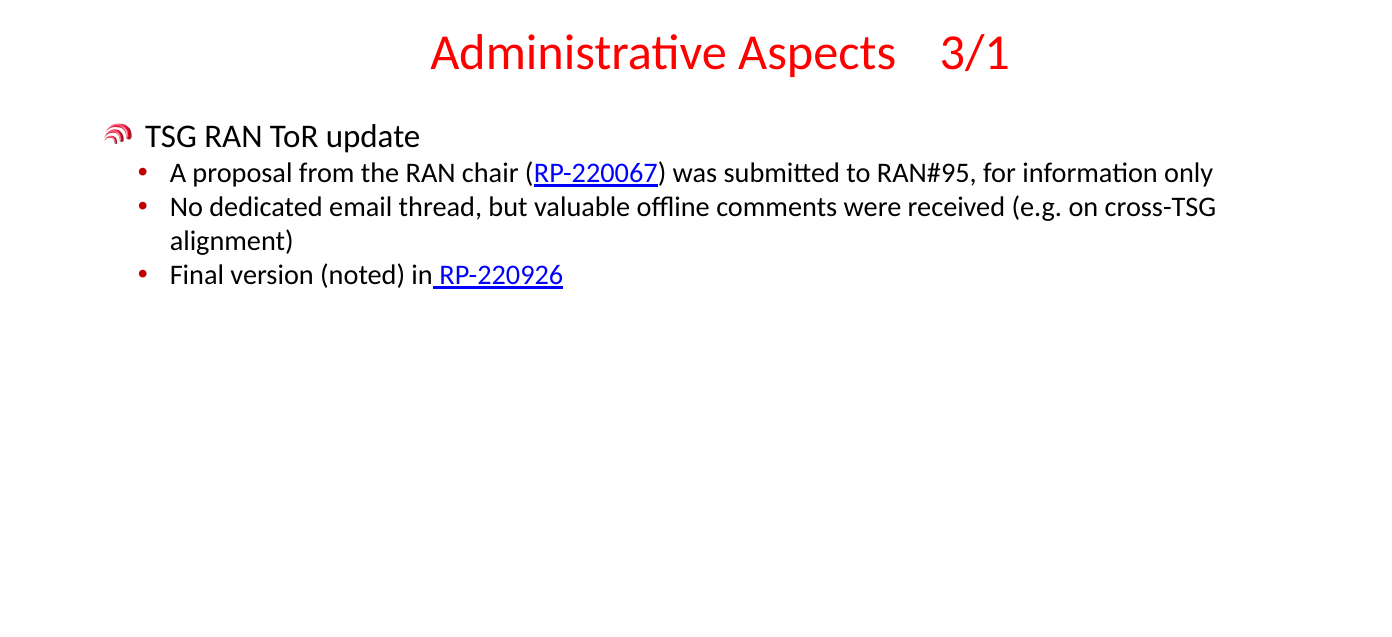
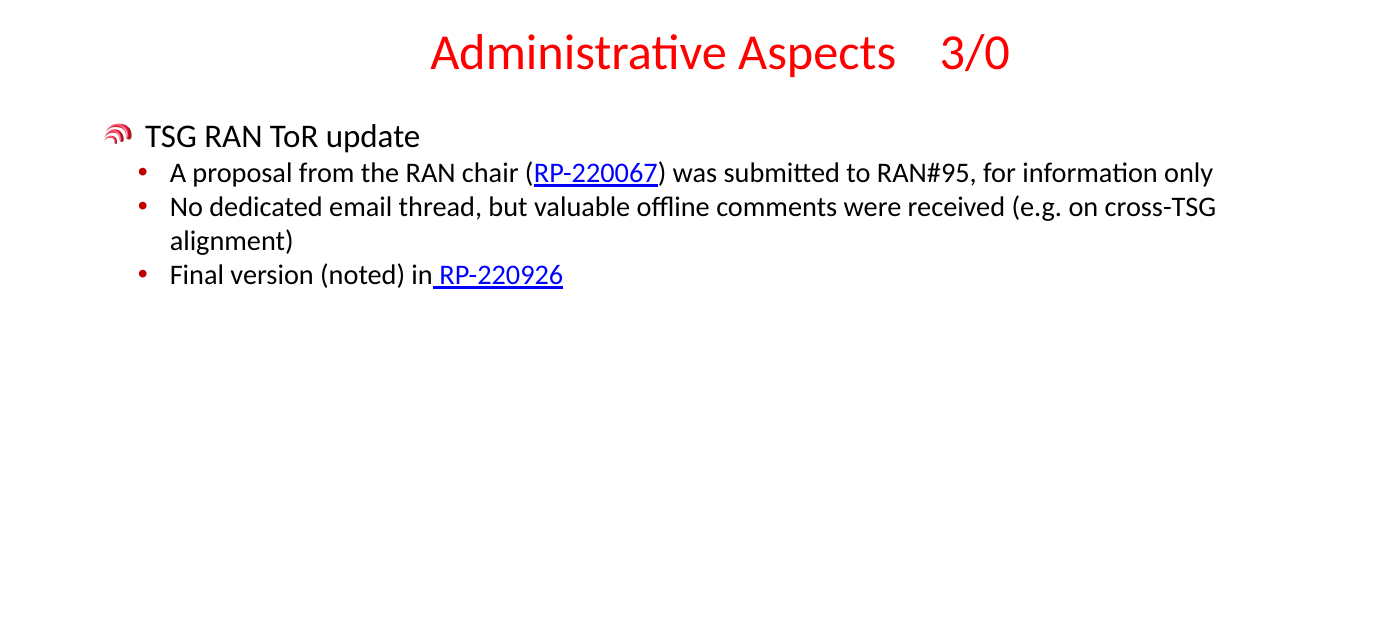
3/1: 3/1 -> 3/0
